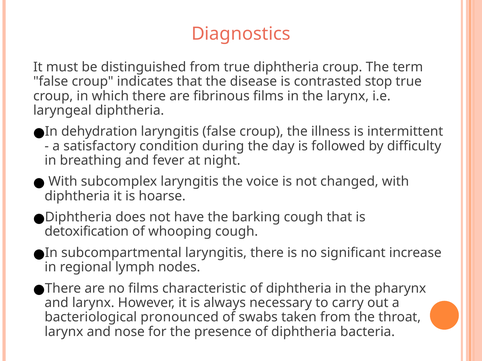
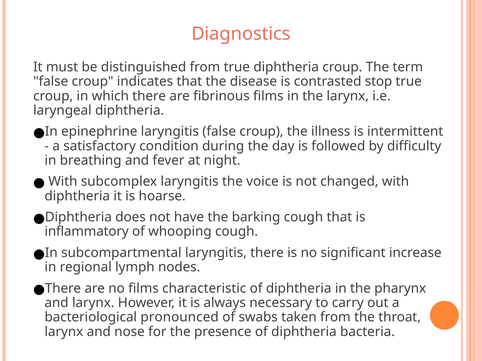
dehydration: dehydration -> epinephrine
detoxification: detoxification -> inflammatory
